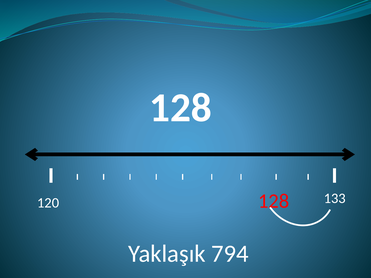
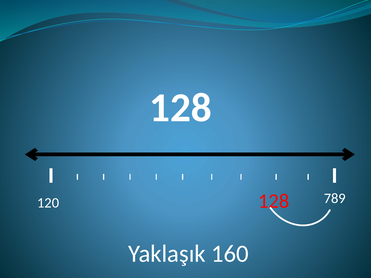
133: 133 -> 789
794: 794 -> 160
